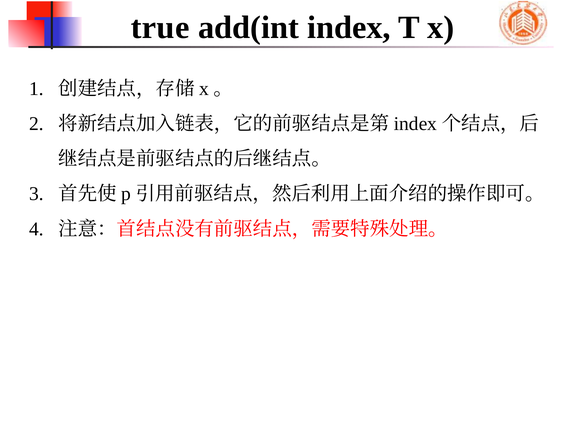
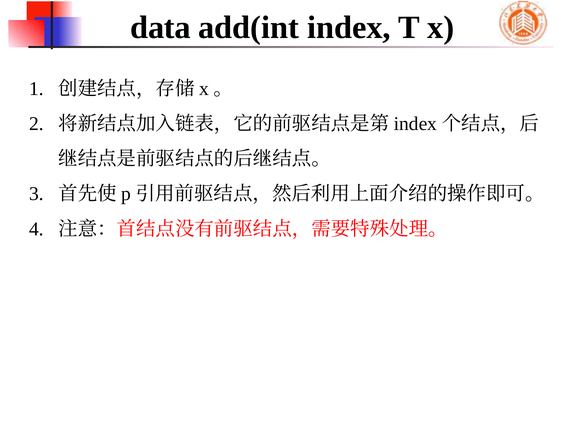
true: true -> data
